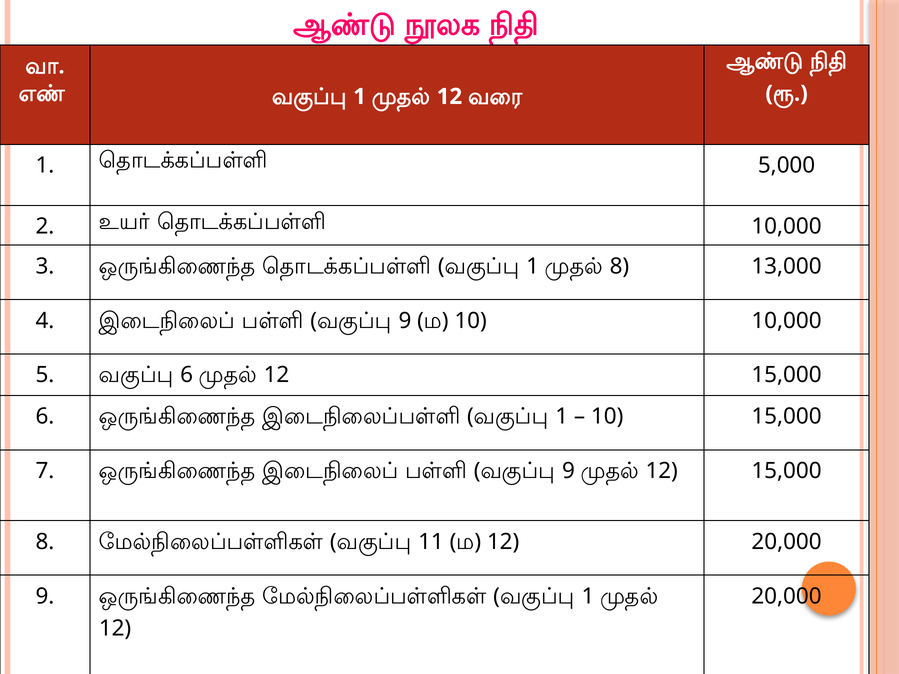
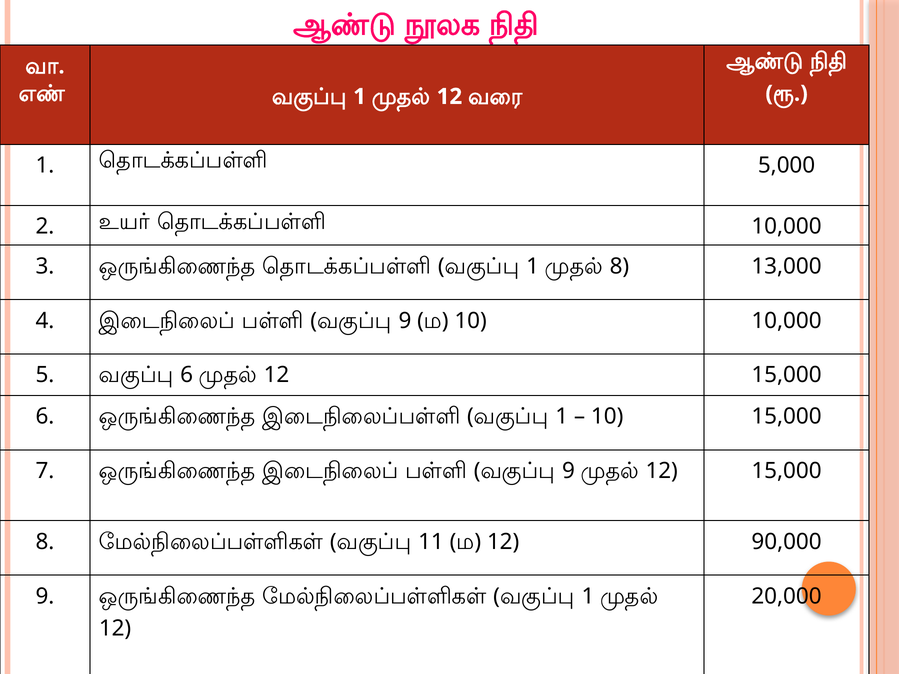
20,000 at (787, 542): 20,000 -> 90,000
